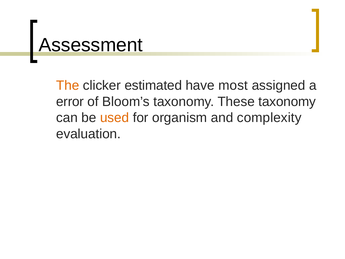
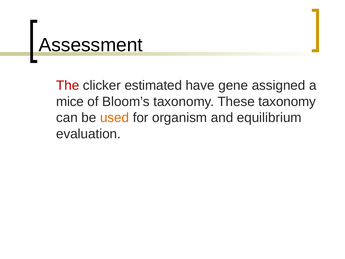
The colour: orange -> red
most: most -> gene
error: error -> mice
complexity: complexity -> equilibrium
